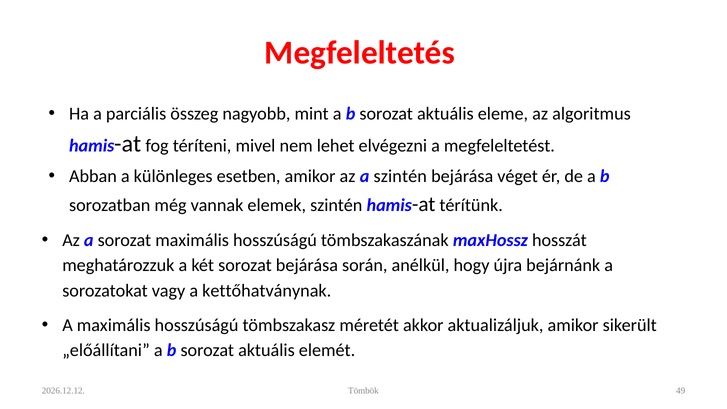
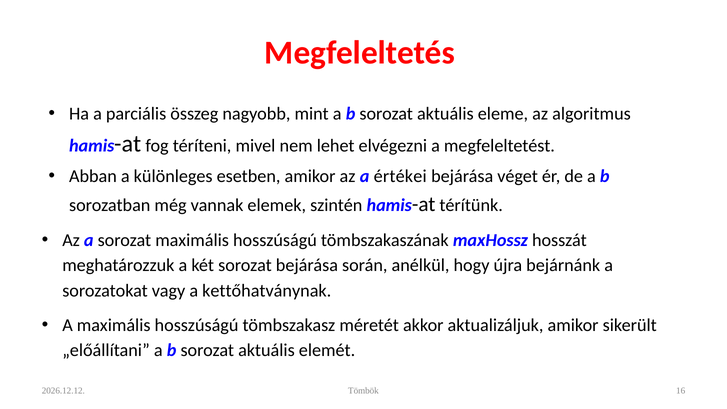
a szintén: szintén -> értékei
49: 49 -> 16
